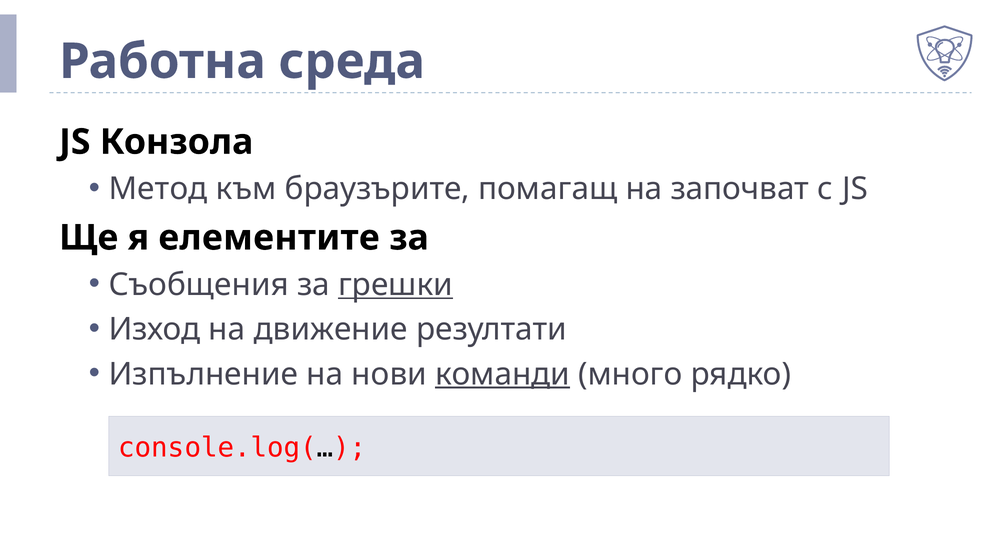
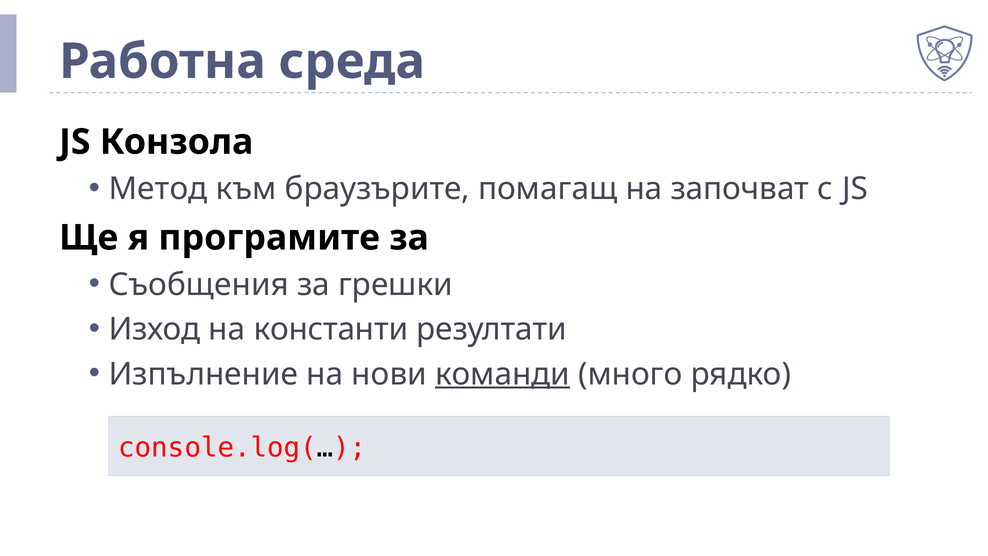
елементите: елементите -> програмите
грешки underline: present -> none
движение: движение -> константи
